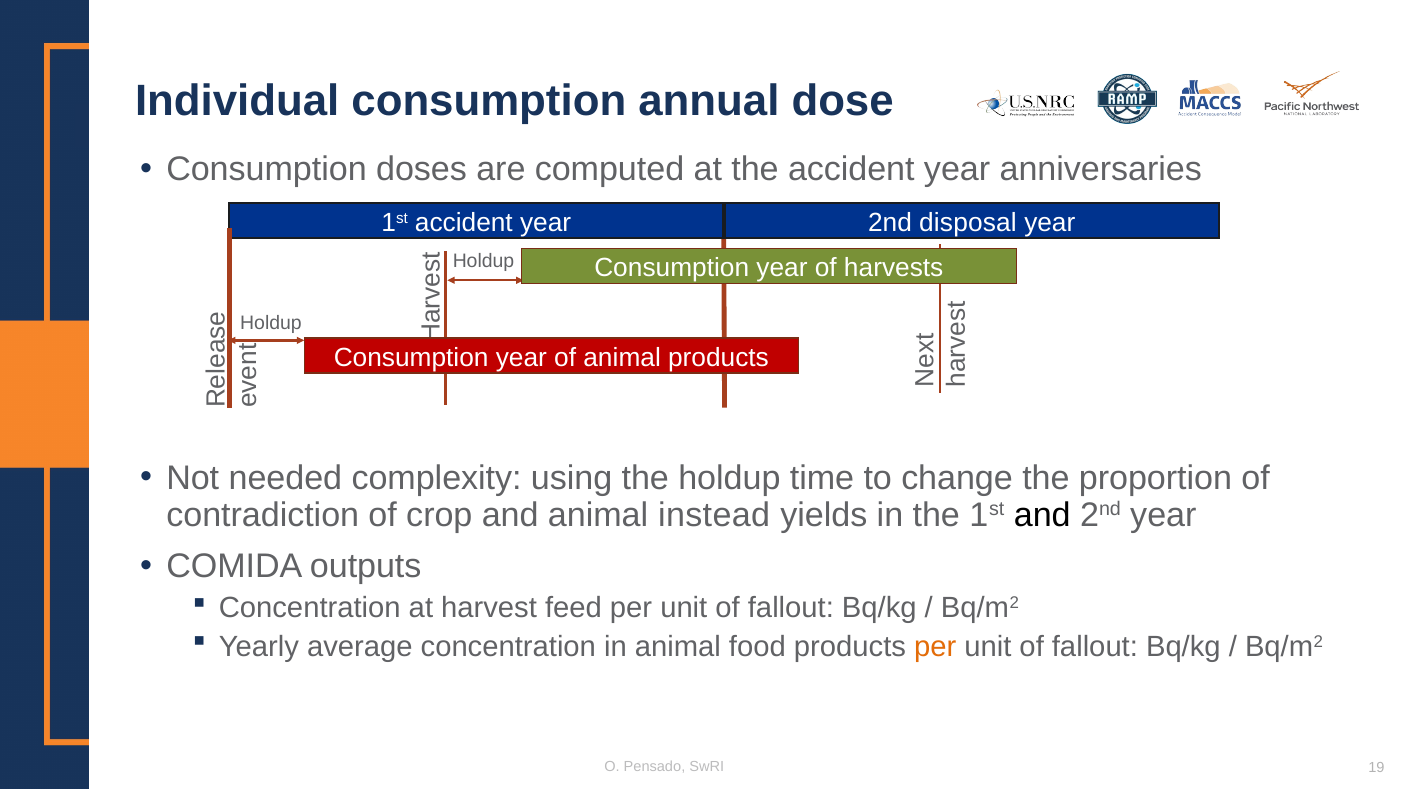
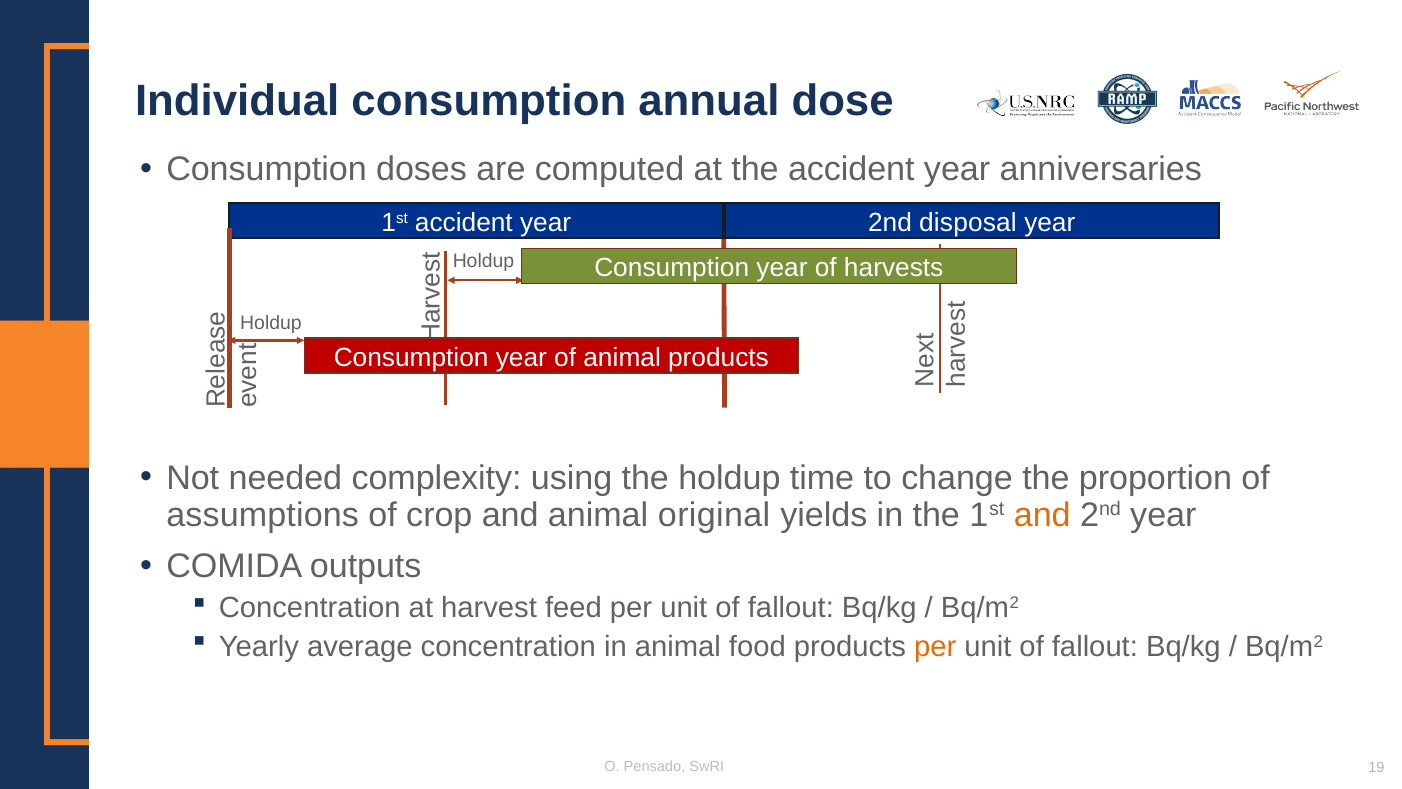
contradiction: contradiction -> assumptions
instead: instead -> original
and at (1042, 515) colour: black -> orange
